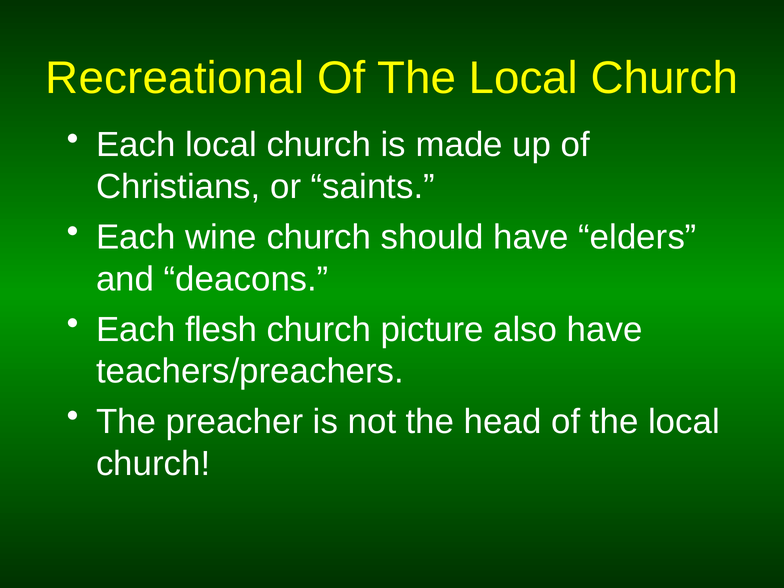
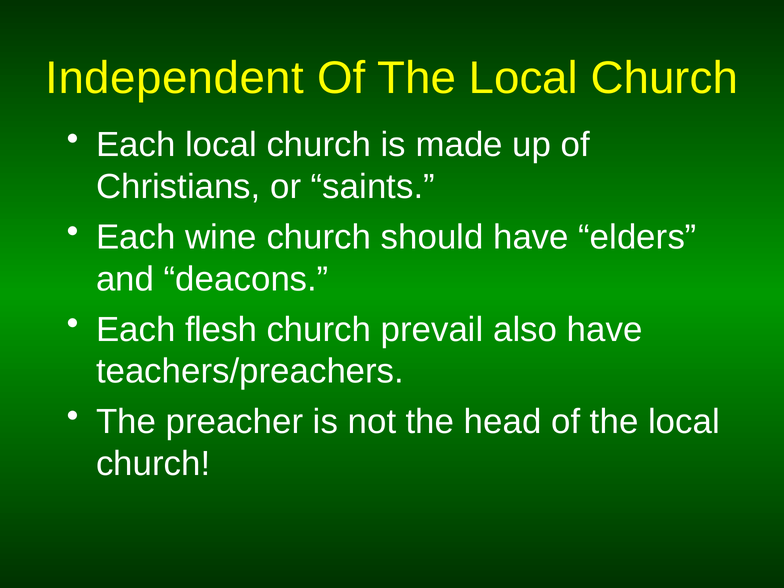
Recreational: Recreational -> Independent
picture: picture -> prevail
